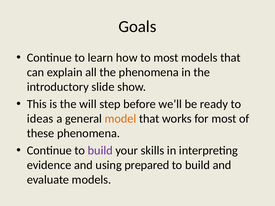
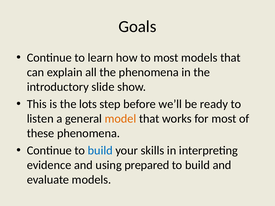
will: will -> lots
ideas: ideas -> listen
build at (100, 151) colour: purple -> blue
